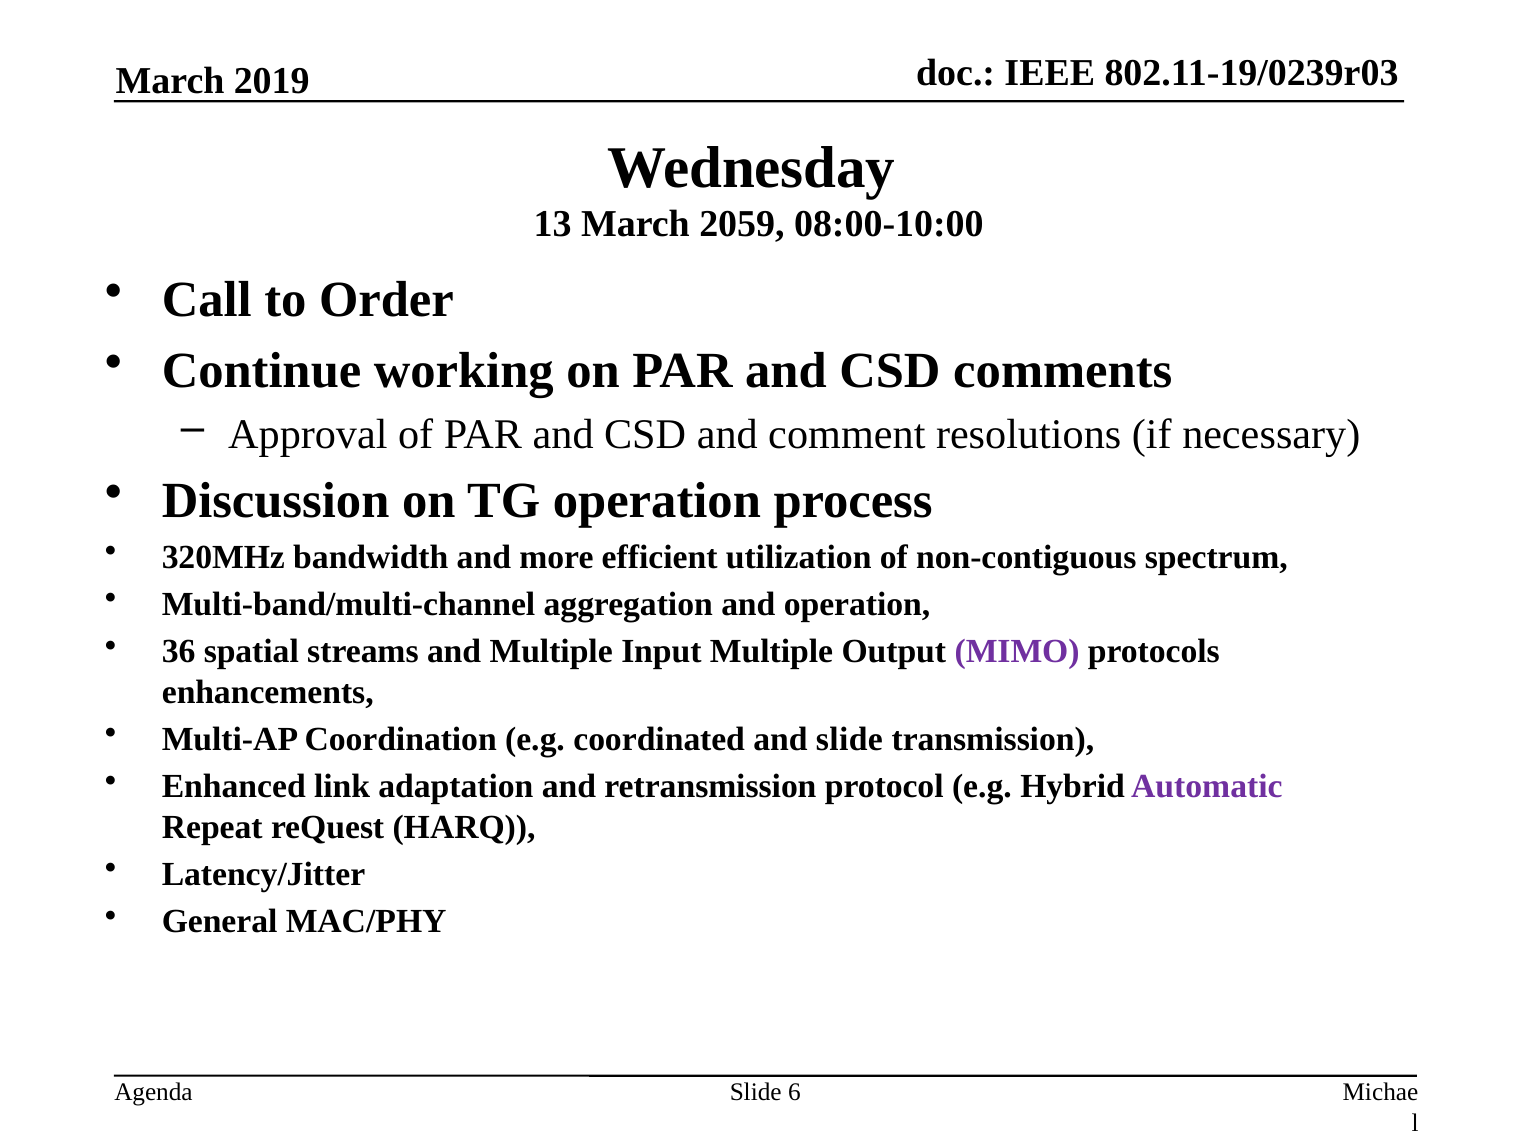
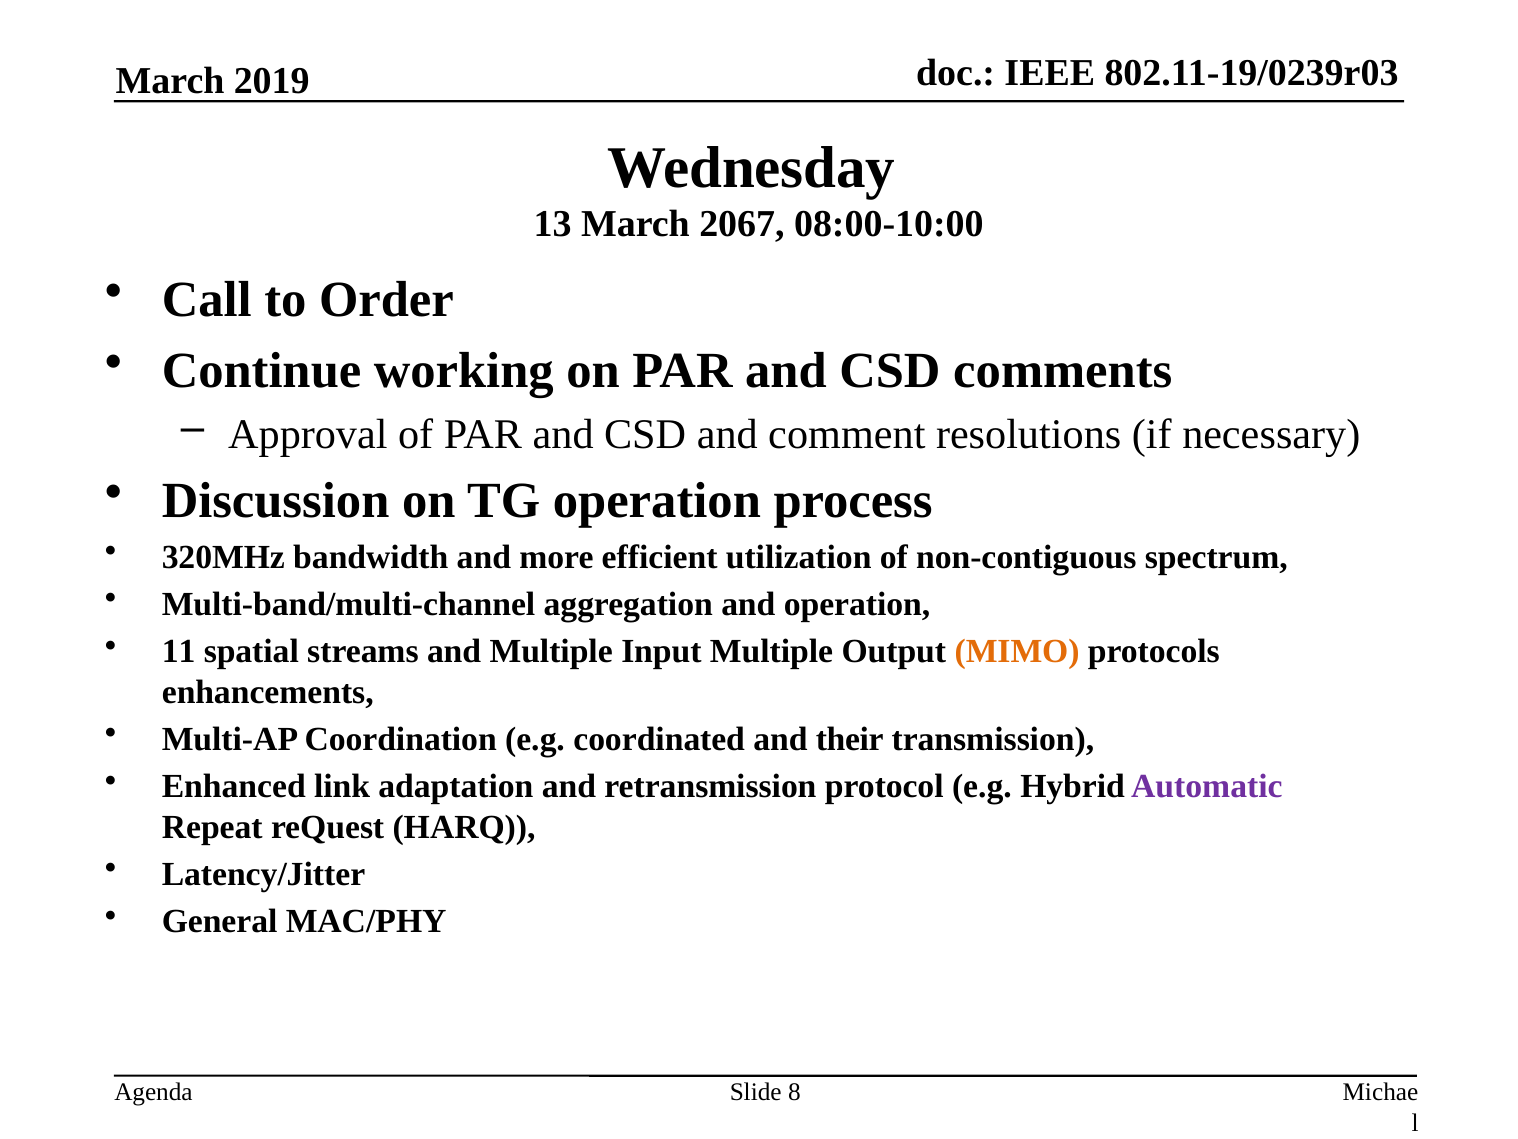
2059: 2059 -> 2067
36: 36 -> 11
MIMO colour: purple -> orange
and slide: slide -> their
6: 6 -> 8
